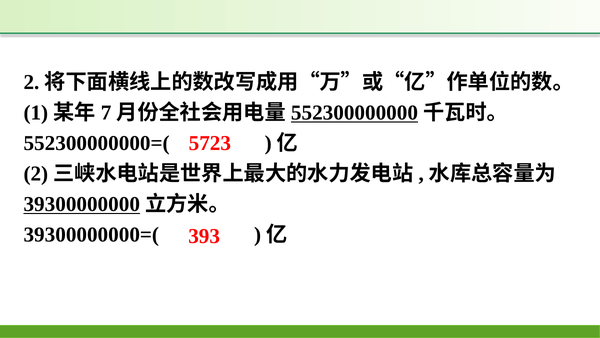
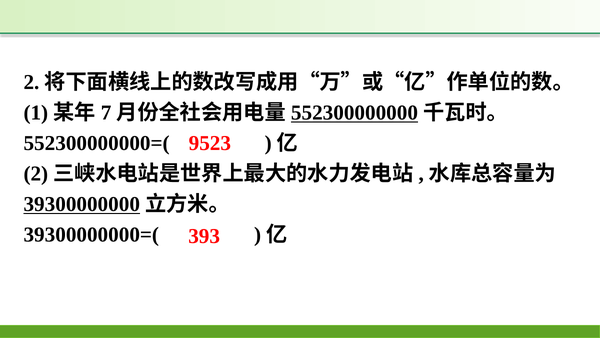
5723: 5723 -> 9523
